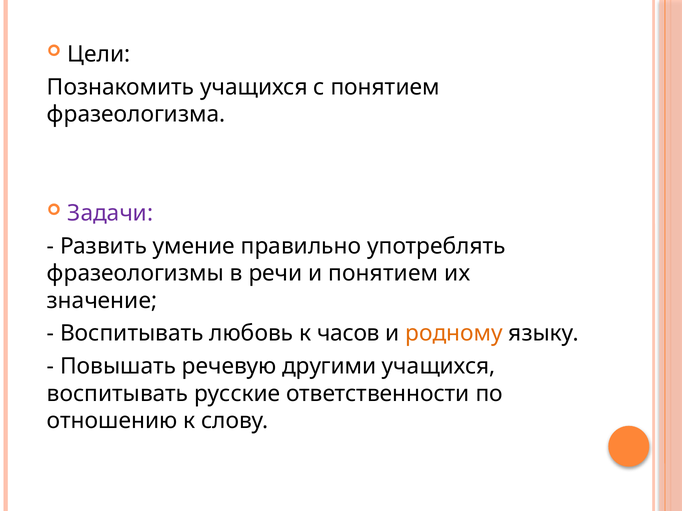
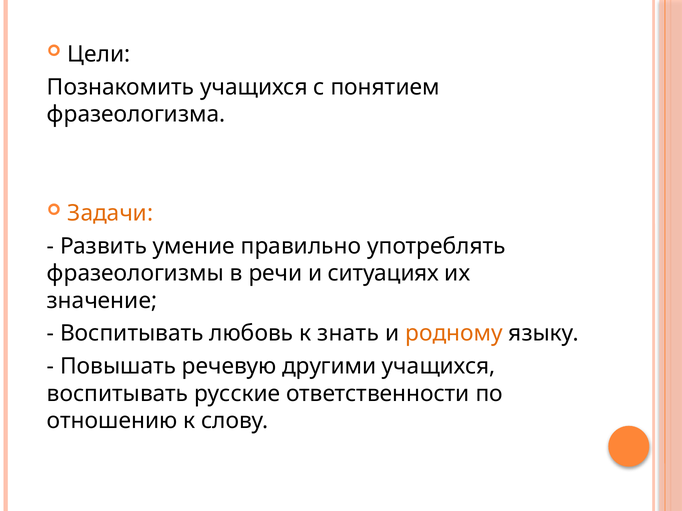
Задачи colour: purple -> orange
и понятием: понятием -> ситуациях
часов: часов -> знать
